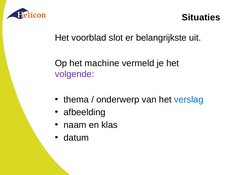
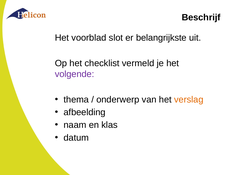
Situaties: Situaties -> Beschrijf
machine: machine -> checklist
verslag colour: blue -> orange
